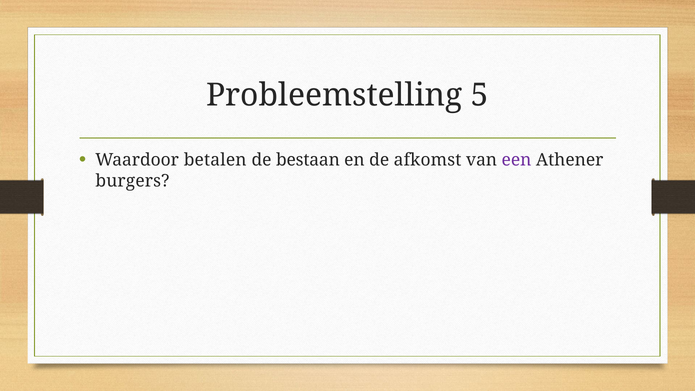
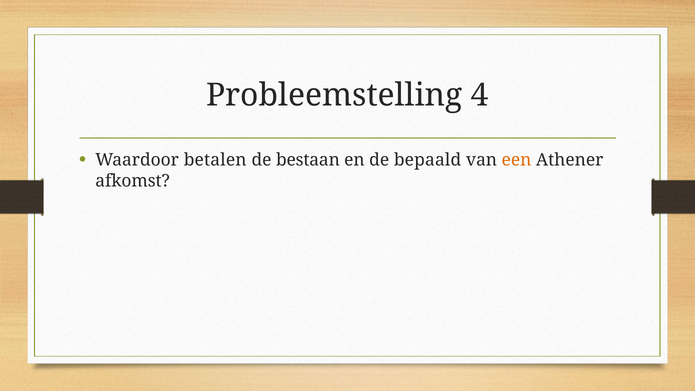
5: 5 -> 4
afkomst: afkomst -> bepaald
een colour: purple -> orange
burgers: burgers -> afkomst
